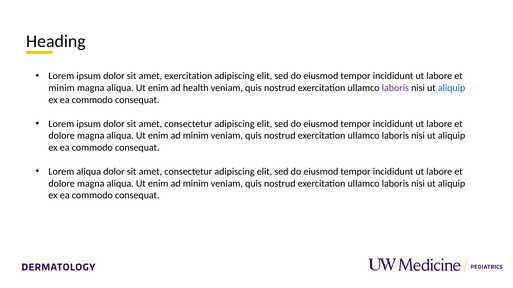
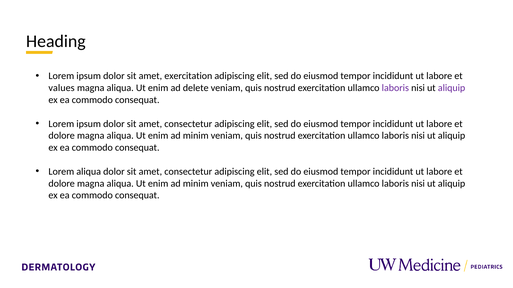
minim at (62, 88): minim -> values
health: health -> delete
aliquip at (452, 88) colour: blue -> purple
